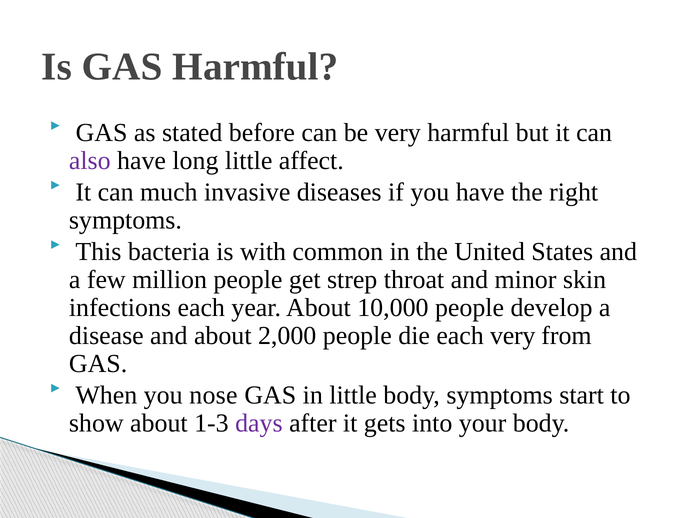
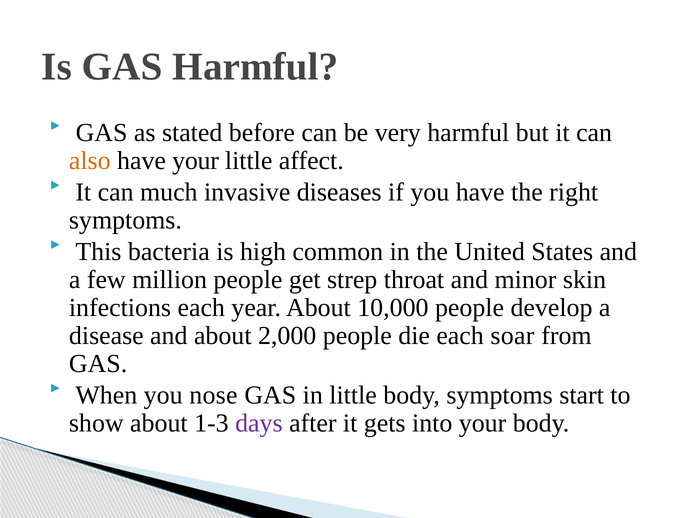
also colour: purple -> orange
have long: long -> your
with: with -> high
each very: very -> soar
